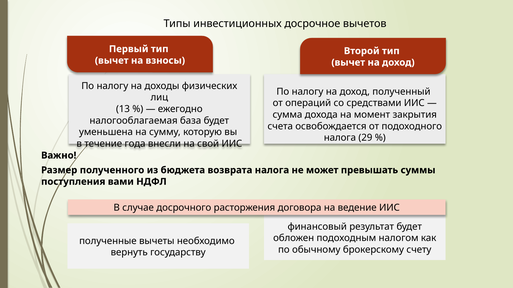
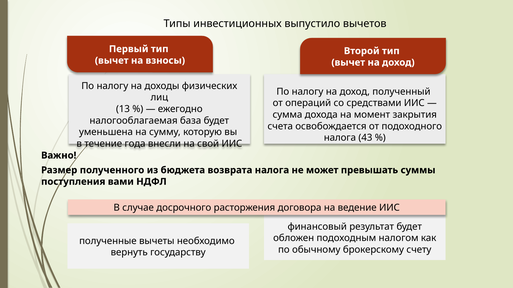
досрочное: досрочное -> выпустило
29: 29 -> 43
